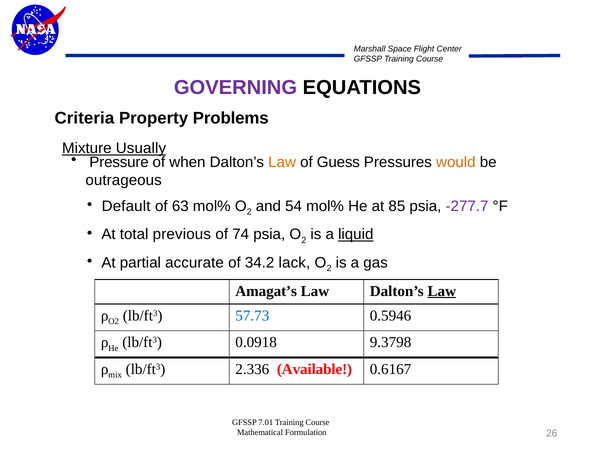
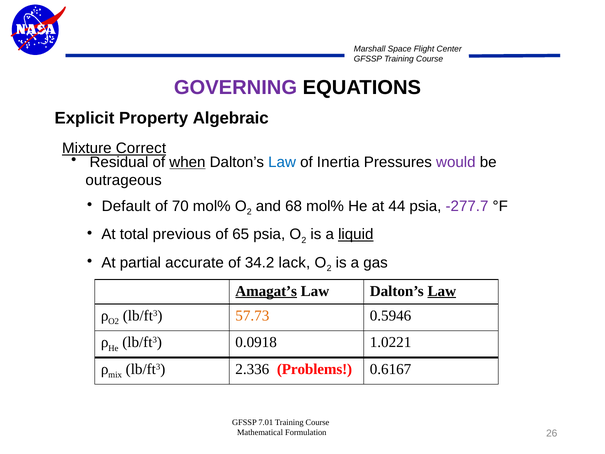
Criteria: Criteria -> Explicit
Problems: Problems -> Algebraic
Usually: Usually -> Correct
Pressure: Pressure -> Residual
when underline: none -> present
Law at (282, 162) colour: orange -> blue
Guess: Guess -> Inertia
would colour: orange -> purple
63: 63 -> 70
54: 54 -> 68
85: 85 -> 44
74: 74 -> 65
Amagat’s underline: none -> present
57.73 colour: blue -> orange
9.3798: 9.3798 -> 1.0221
Available: Available -> Problems
